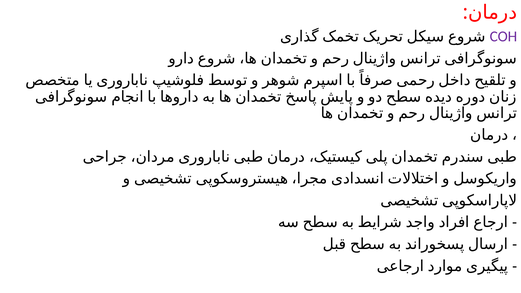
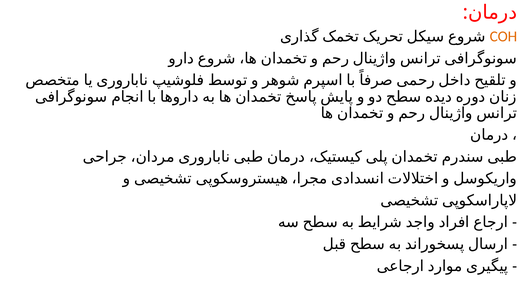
COH colour: purple -> orange
